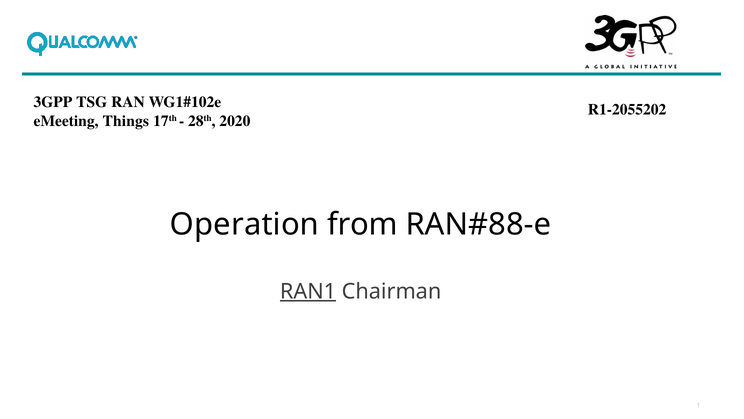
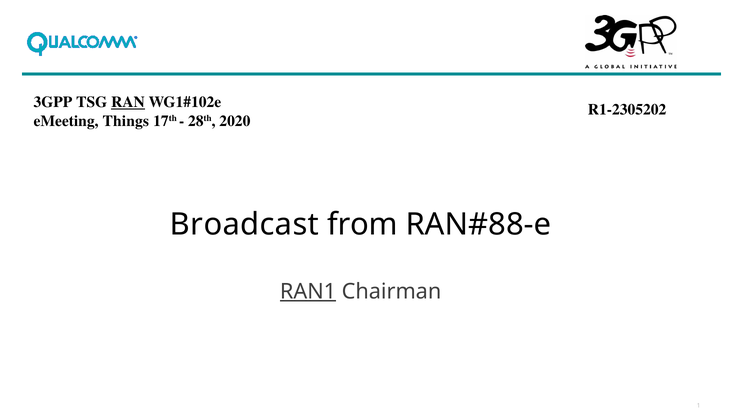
RAN underline: none -> present
R1-2055202: R1-2055202 -> R1-2305202
Operation: Operation -> Broadcast
